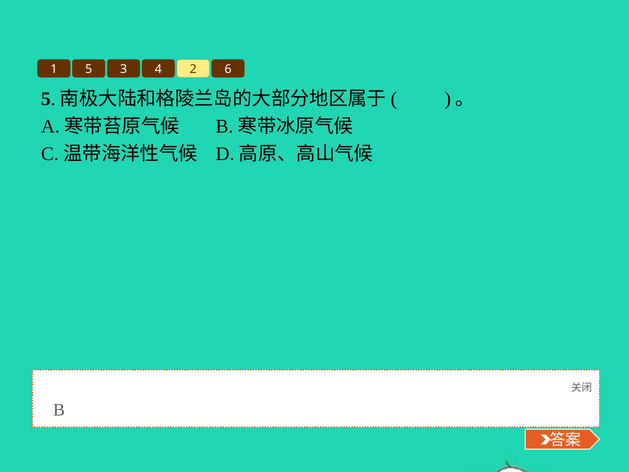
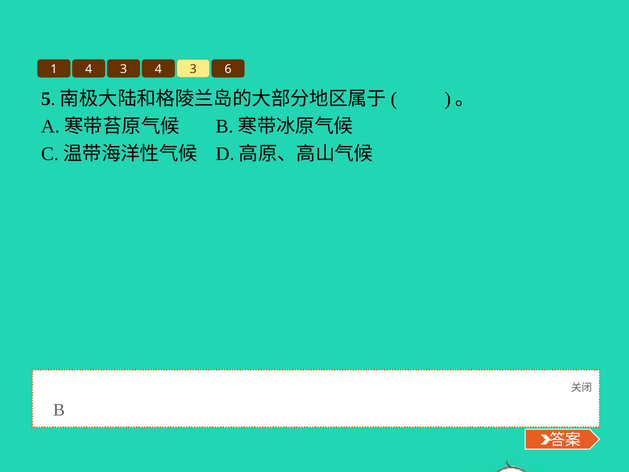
1 5: 5 -> 4
3 4 2: 2 -> 3
